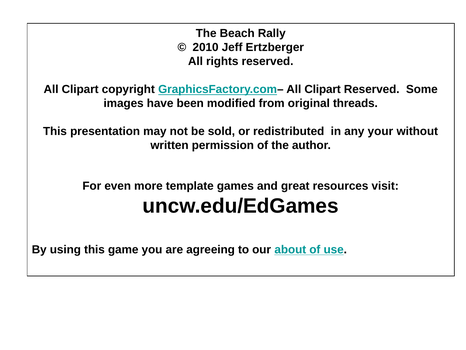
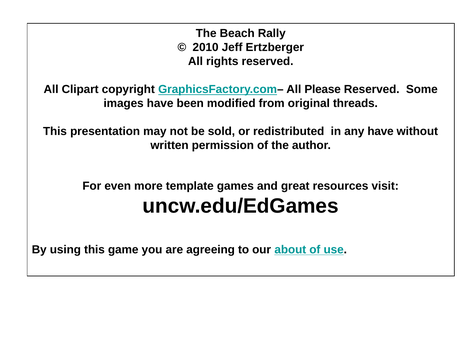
GraphicsFactory.com– All Clipart: Clipart -> Please
any your: your -> have
